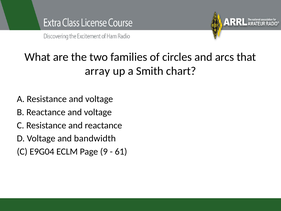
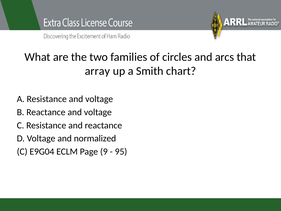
bandwidth: bandwidth -> normalized
61: 61 -> 95
